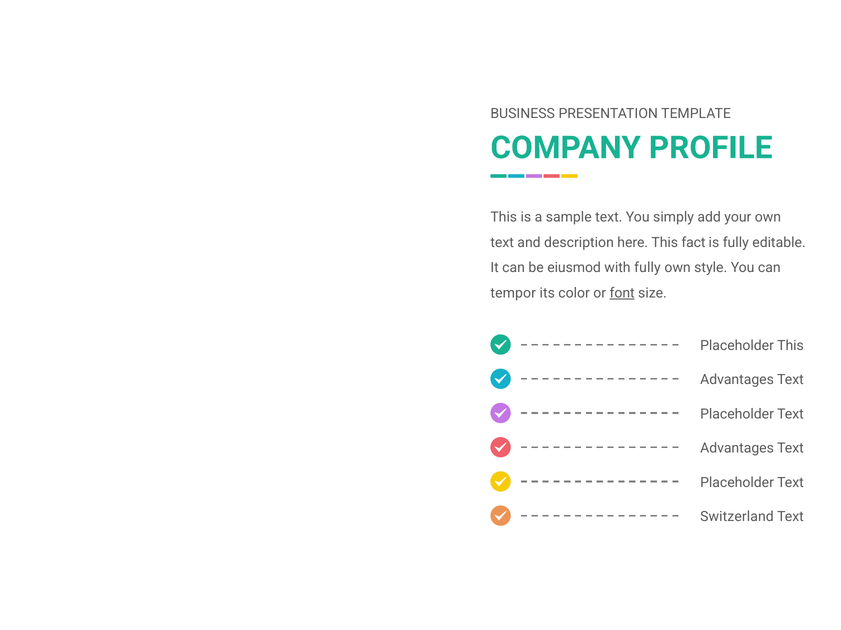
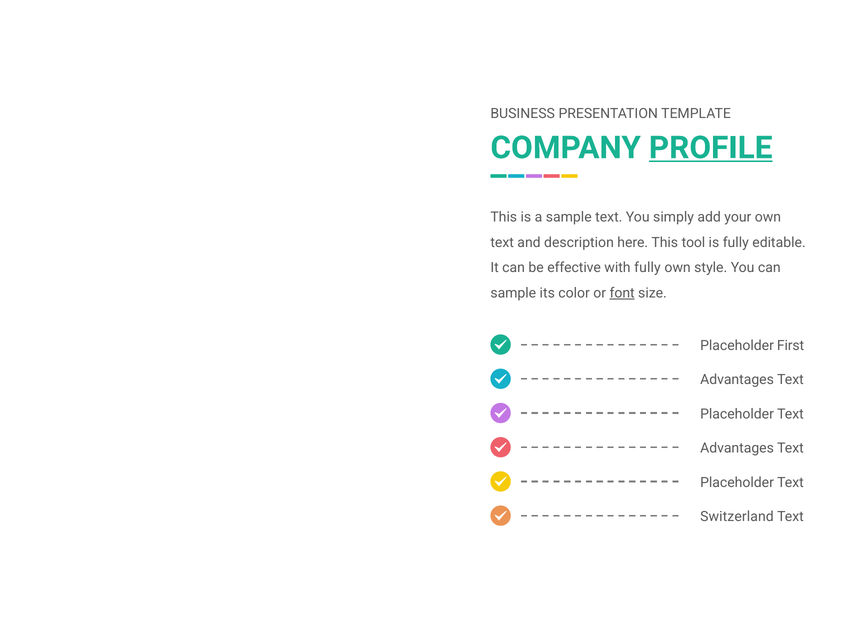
PROFILE underline: none -> present
fact: fact -> tool
eiusmod: eiusmod -> effective
tempor at (513, 293): tempor -> sample
Placeholder This: This -> First
